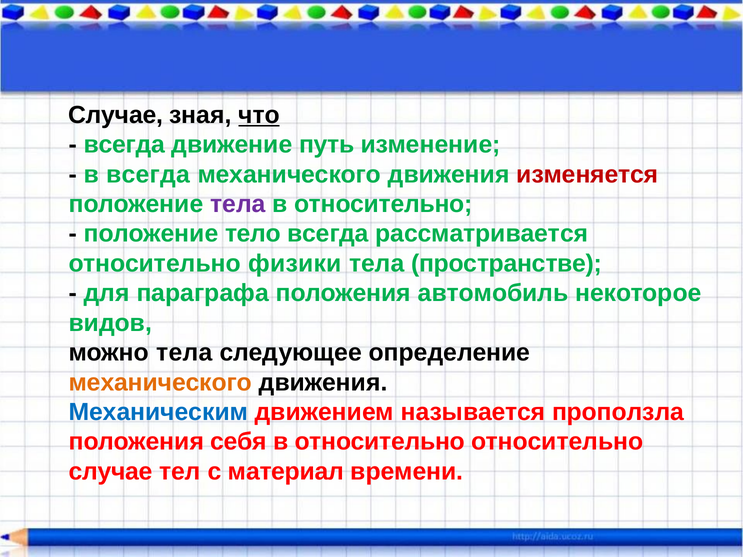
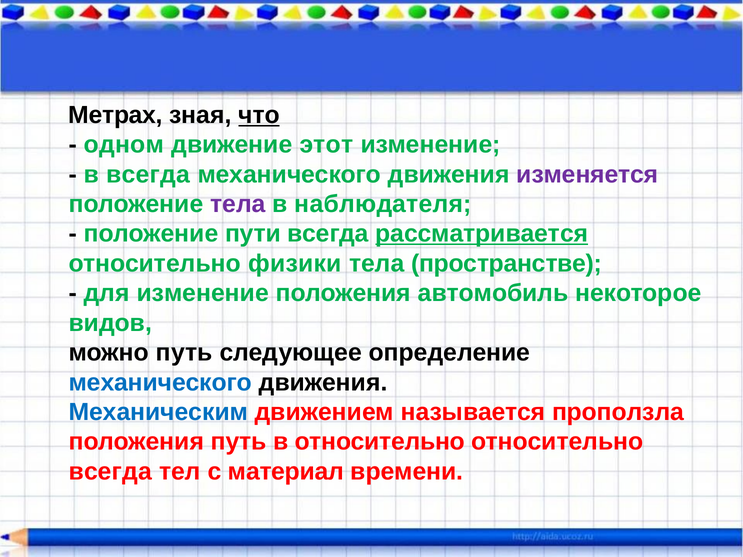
Случае at (116, 115): Случае -> Метрах
всегда at (124, 145): всегда -> одном
путь: путь -> этот
изменяется colour: red -> purple
относительно at (383, 204): относительно -> наблюдателя
тело: тело -> пути
рассматривается underline: none -> present
для параграфа: параграфа -> изменение
можно тела: тела -> путь
механического at (160, 383) colour: orange -> blue
положения себя: себя -> путь
случае at (111, 472): случае -> всегда
